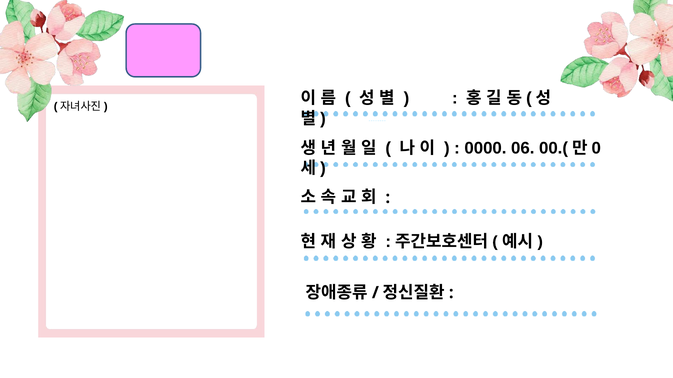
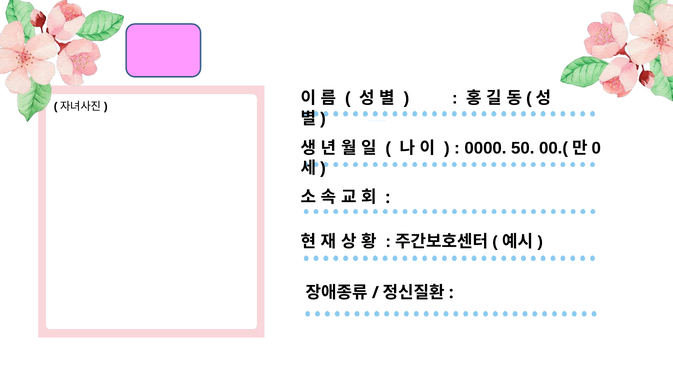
06: 06 -> 50
